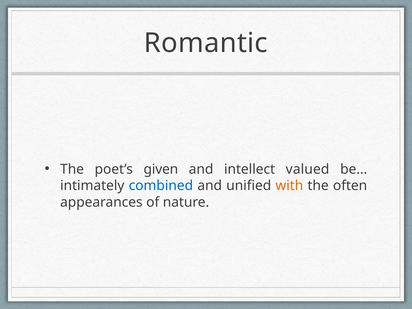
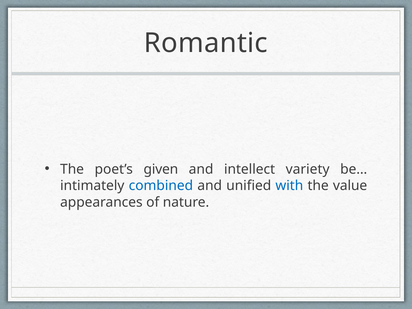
valued: valued -> variety
with colour: orange -> blue
often: often -> value
